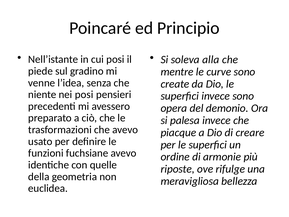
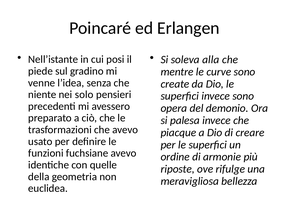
Principio: Principio -> Erlangen
nei posi: posi -> solo
